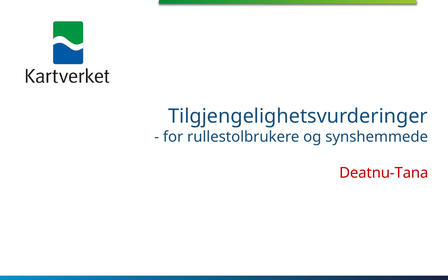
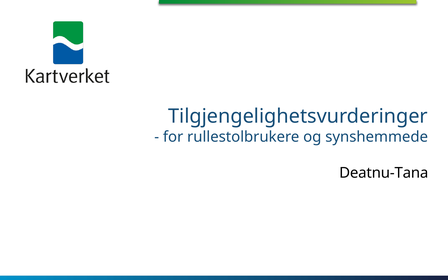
Deatnu-Tana colour: red -> black
